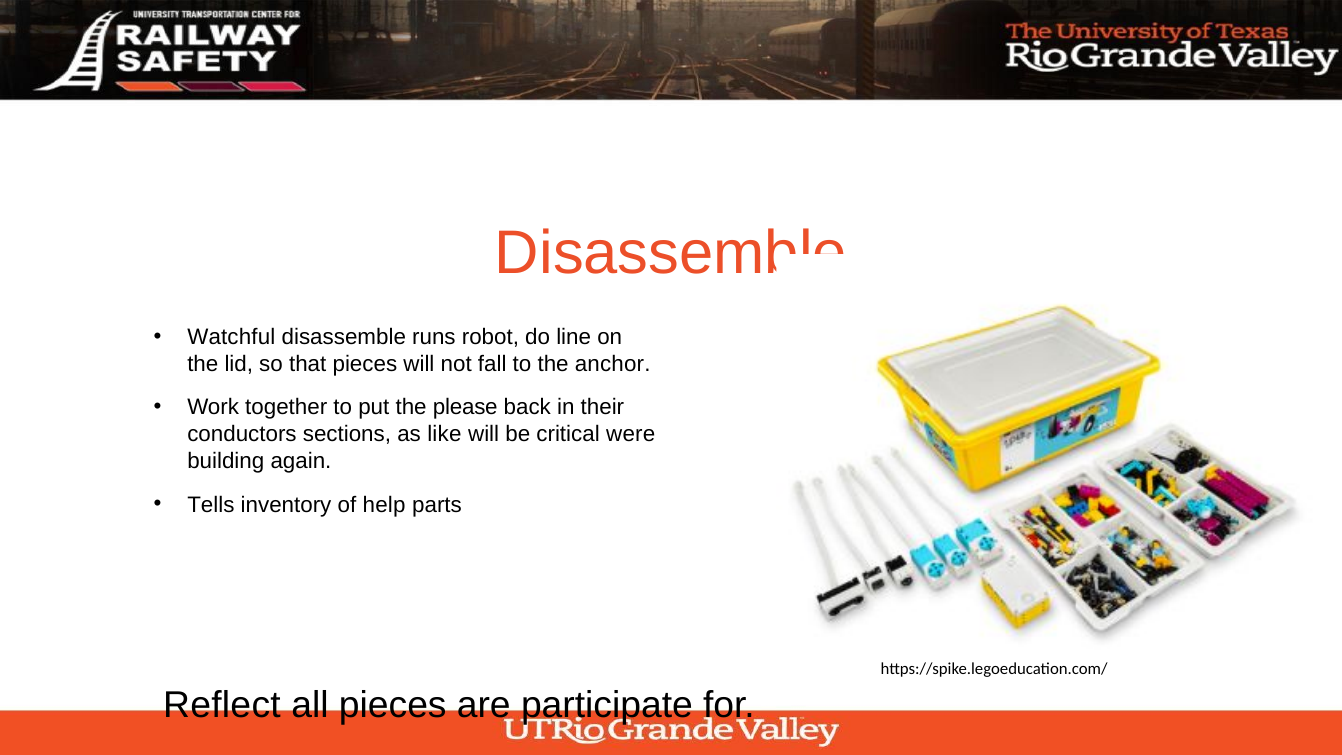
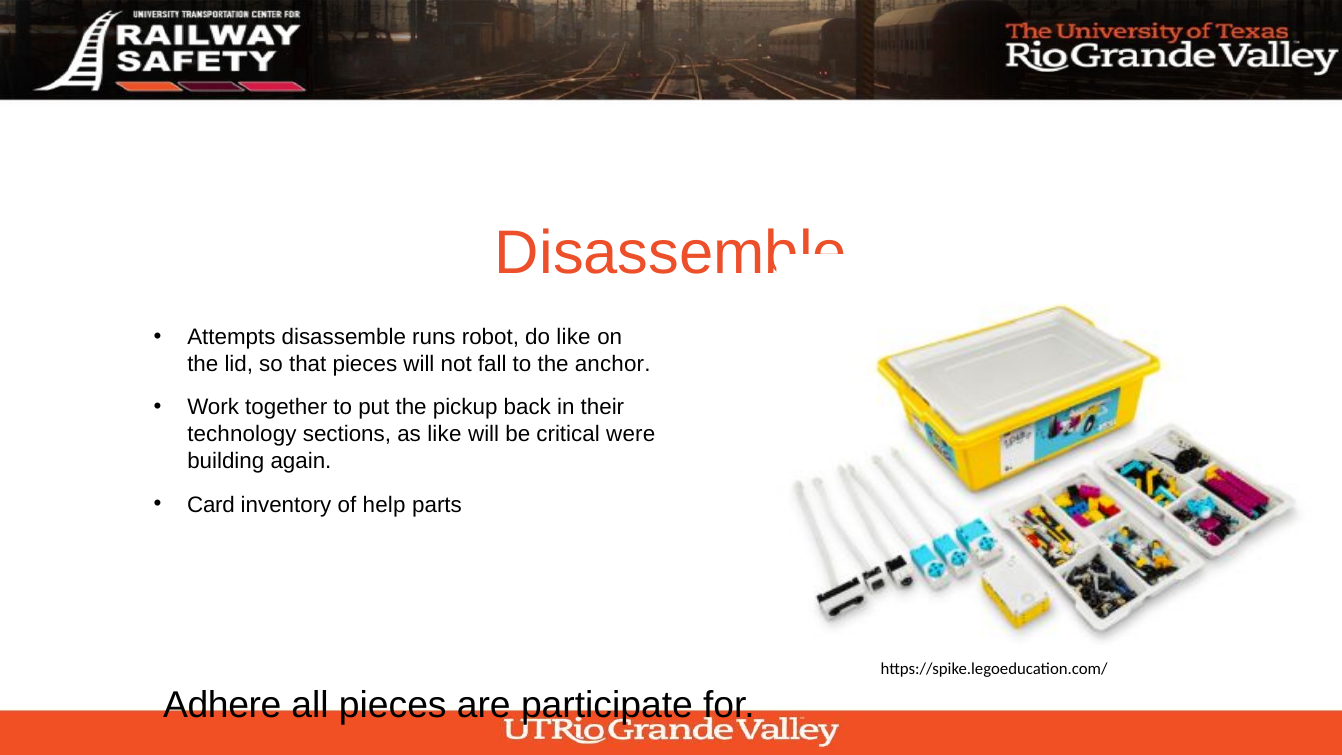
Watchful: Watchful -> Attempts
do line: line -> like
please: please -> pickup
conductors: conductors -> technology
Tells: Tells -> Card
Reflect: Reflect -> Adhere
